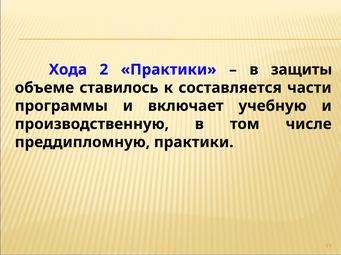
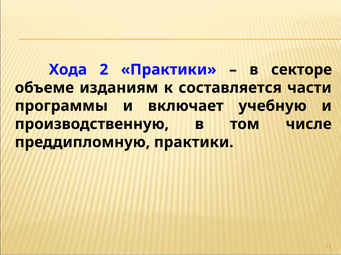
защиты: защиты -> секторе
ставилось: ставилось -> изданиям
